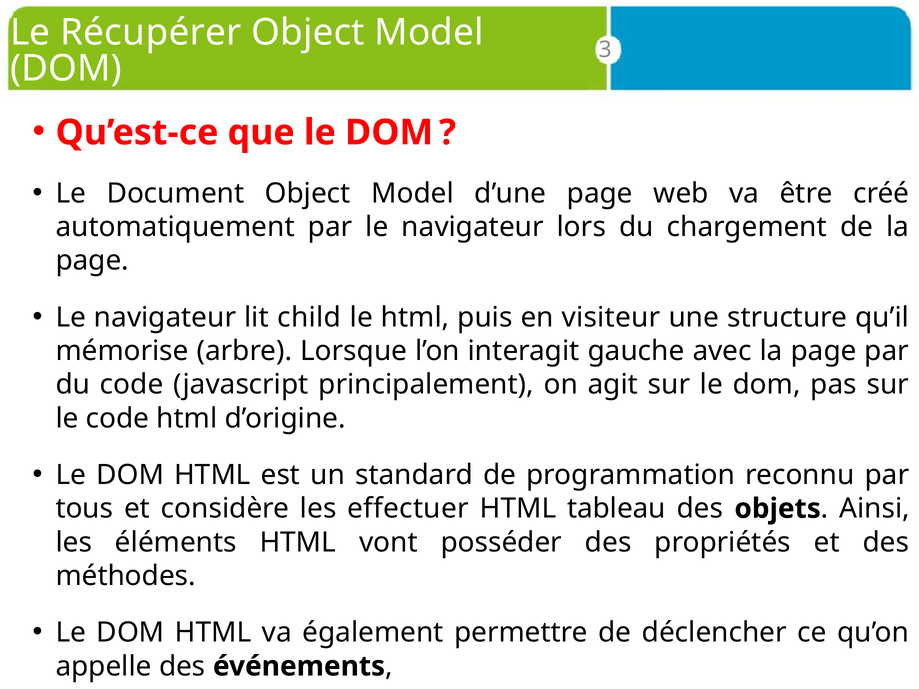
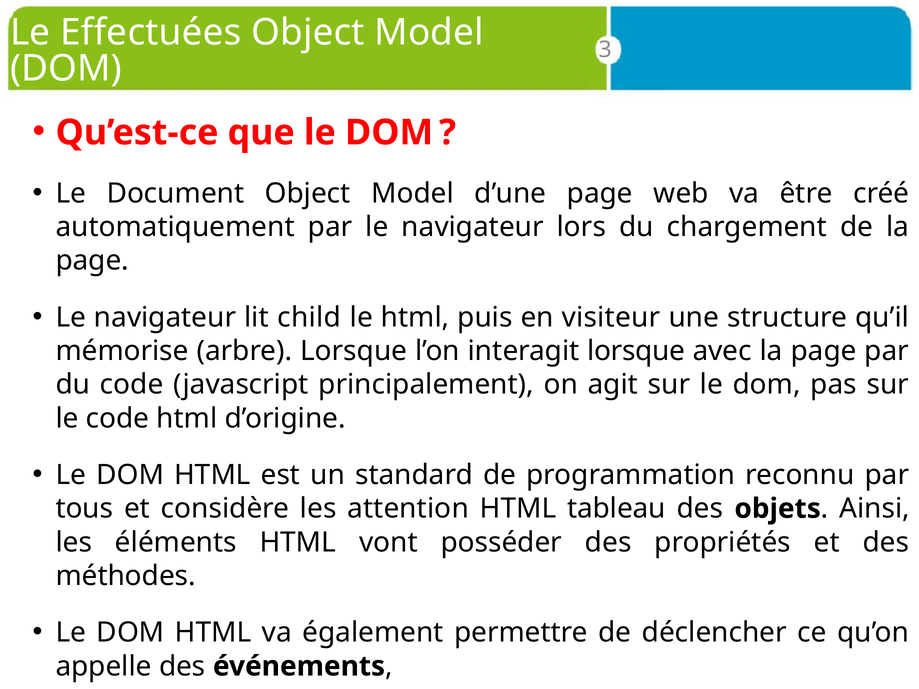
Récupérer: Récupérer -> Effectuées
interagit gauche: gauche -> lorsque
effectuer: effectuer -> attention
